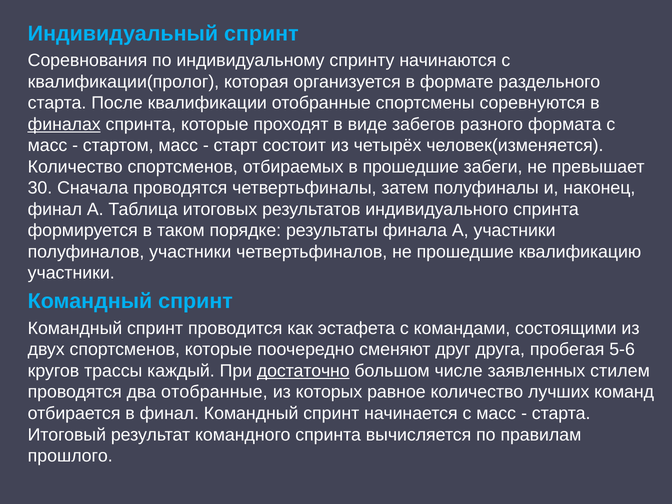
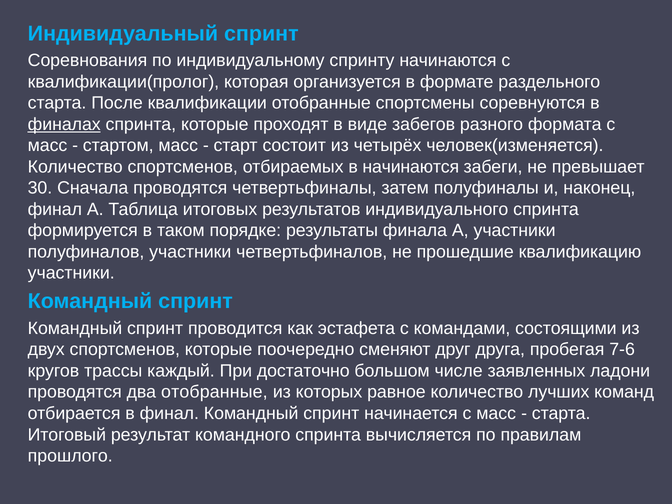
в прошедшие: прошедшие -> начинаются
5-6: 5-6 -> 7-6
достаточно underline: present -> none
стилем: стилем -> ладони
